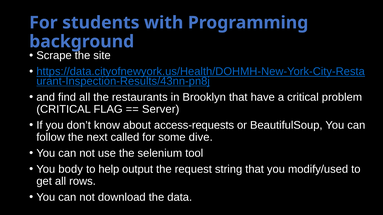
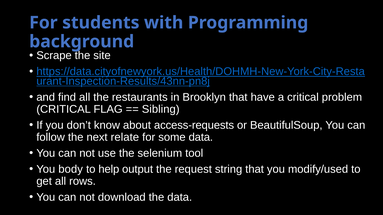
Server: Server -> Sibling
called: called -> relate
some dive: dive -> data
